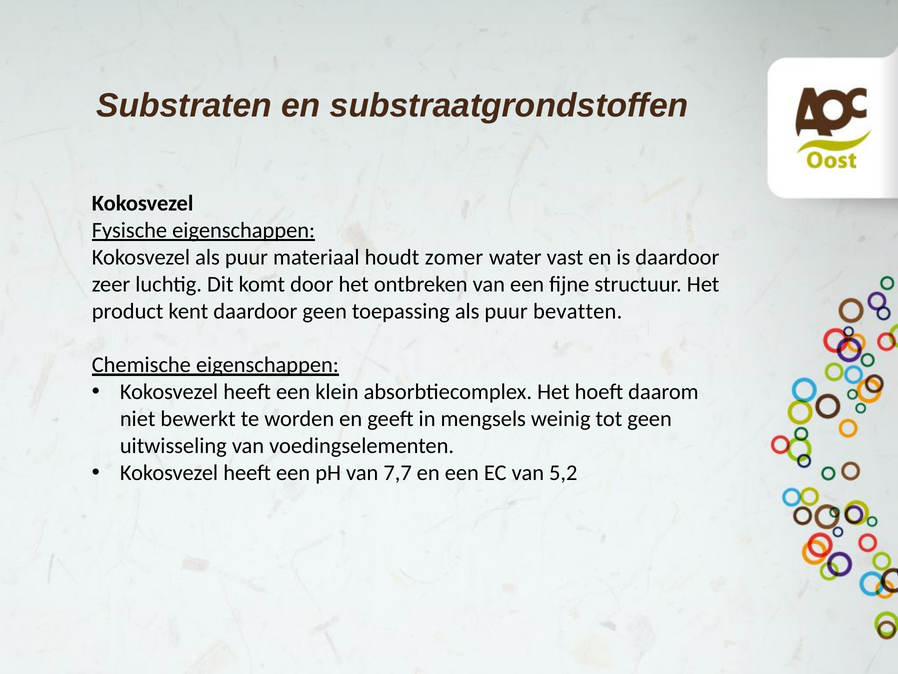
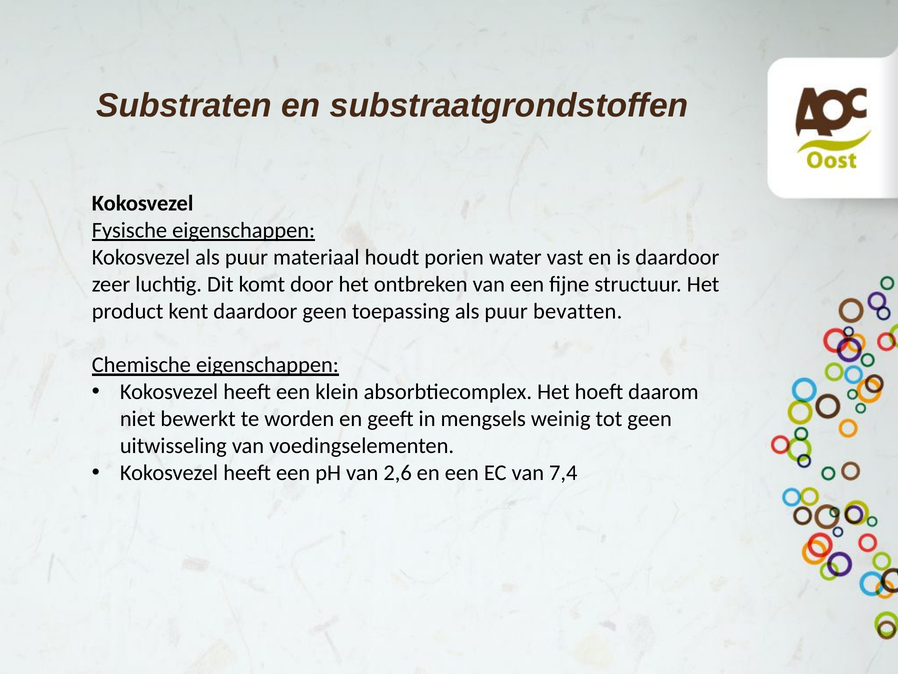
zomer: zomer -> porien
7,7: 7,7 -> 2,6
5,2: 5,2 -> 7,4
